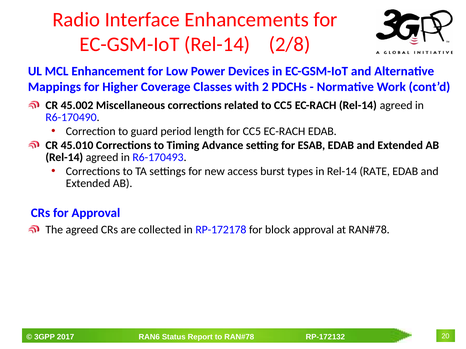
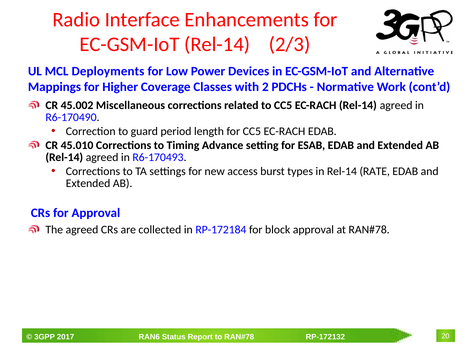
2/8: 2/8 -> 2/3
Enhancement: Enhancement -> Deployments
RP-172178: RP-172178 -> RP-172184
